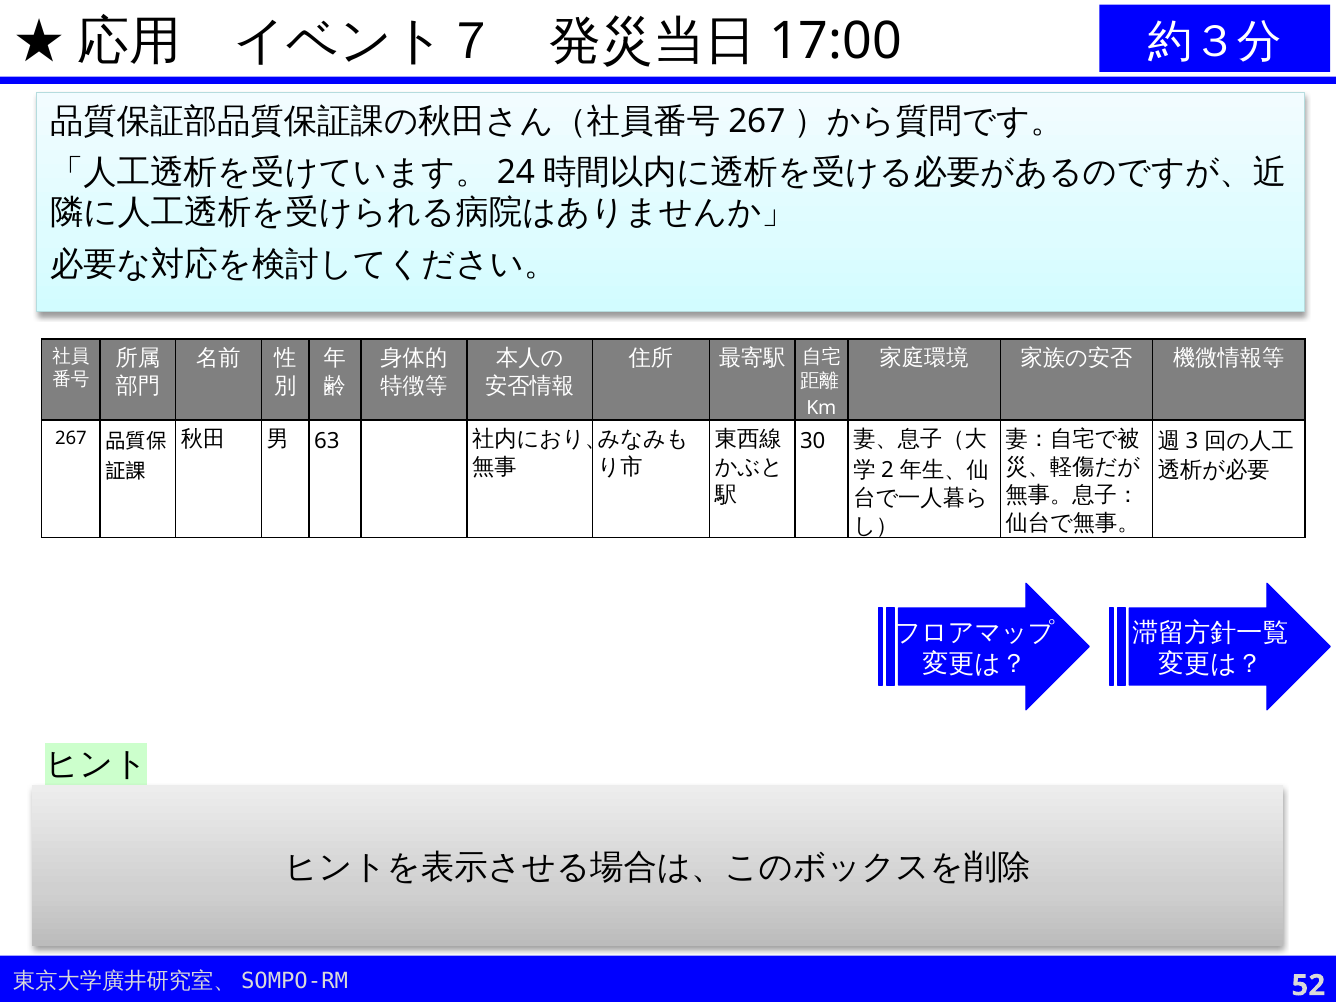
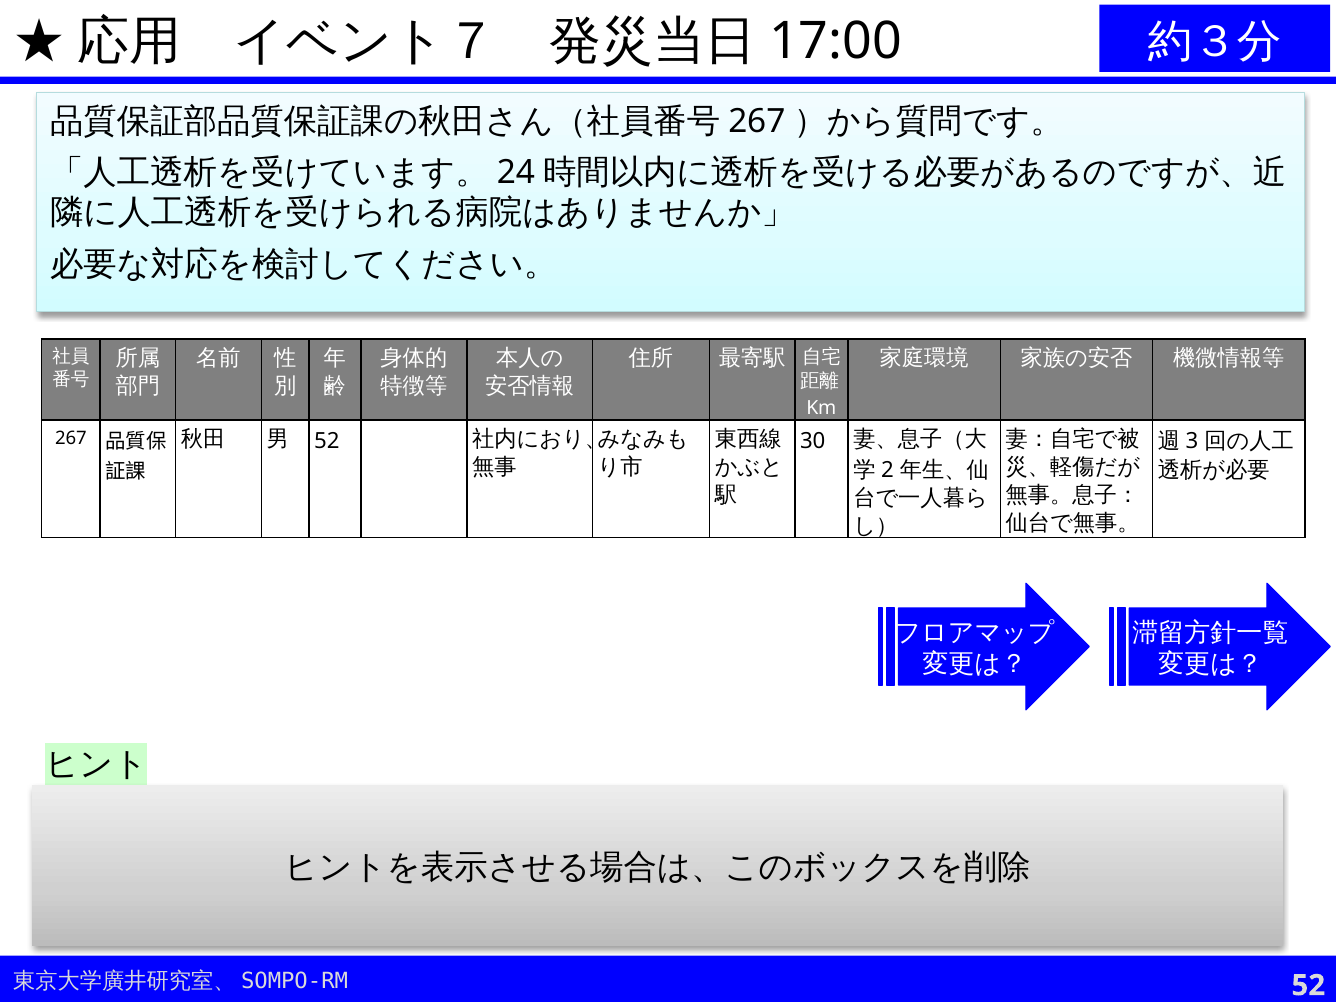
63 at (327, 442): 63 -> 52
